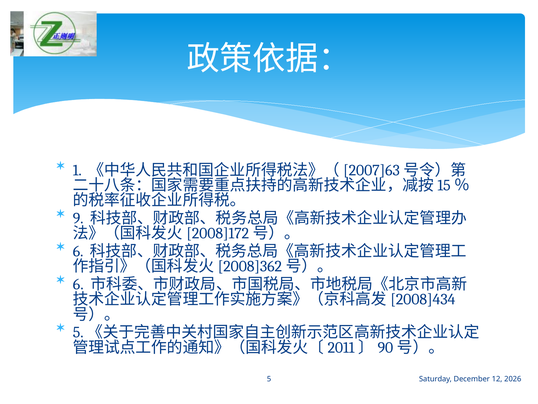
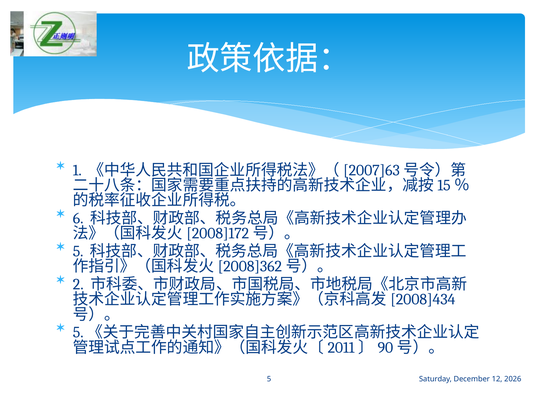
9: 9 -> 6
6 at (78, 251): 6 -> 5
6 at (78, 284): 6 -> 2
